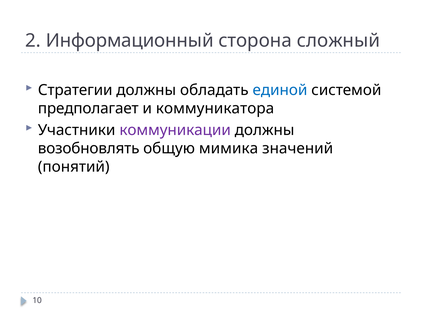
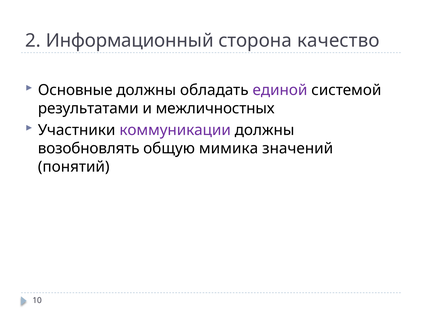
сложный: сложный -> качество
Стратегии: Стратегии -> Основные
единой colour: blue -> purple
предполагает: предполагает -> результатами
коммуникатора: коммуникатора -> межличностных
